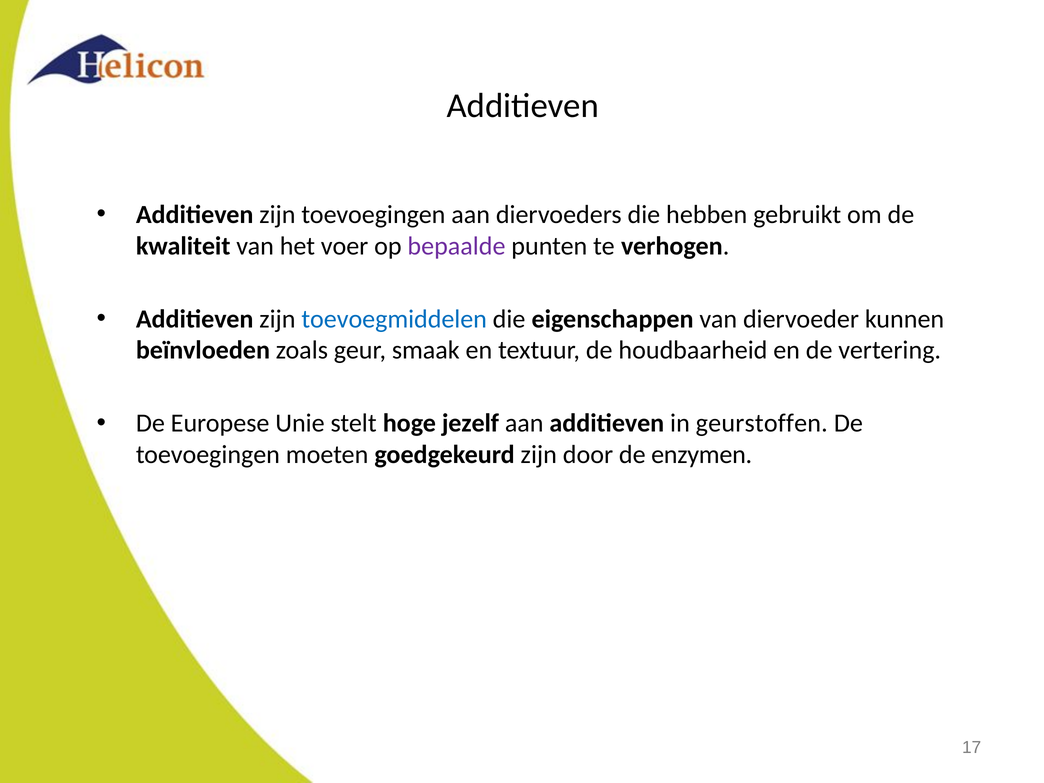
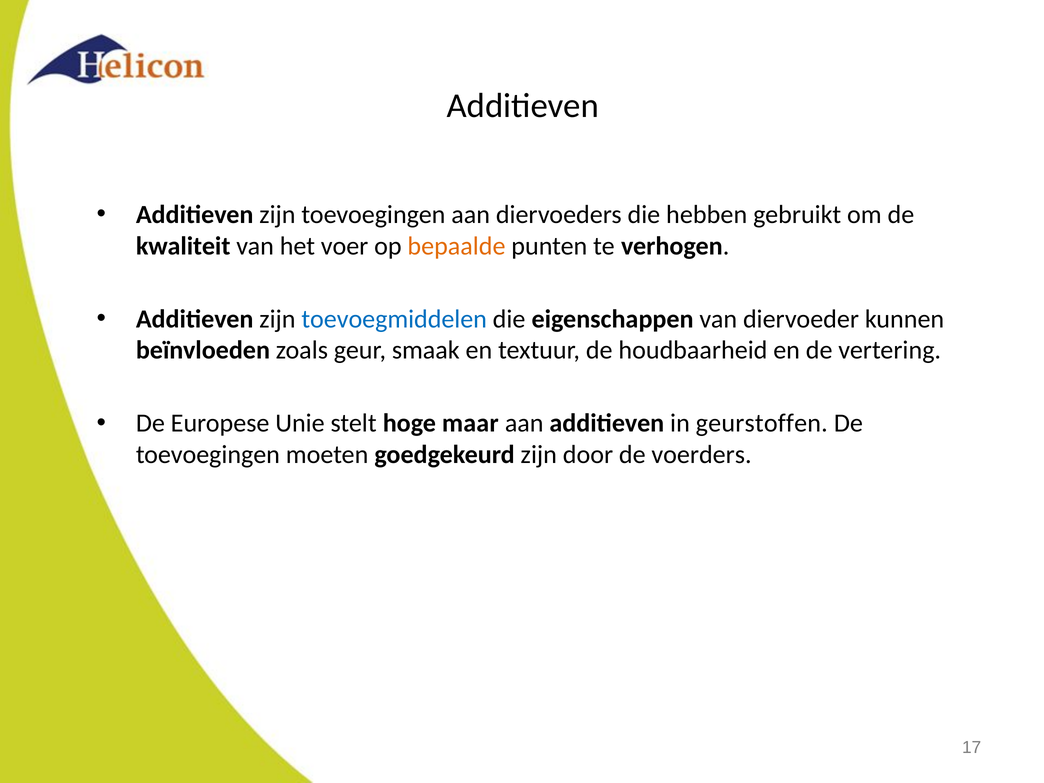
bepaalde colour: purple -> orange
jezelf: jezelf -> maar
enzymen: enzymen -> voerders
